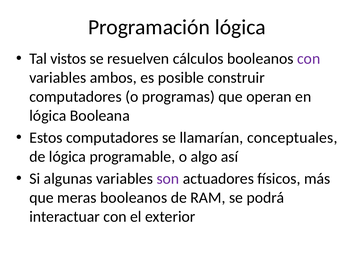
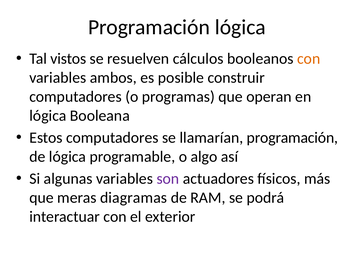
con at (309, 59) colour: purple -> orange
llamarían conceptuales: conceptuales -> programación
meras booleanos: booleanos -> diagramas
